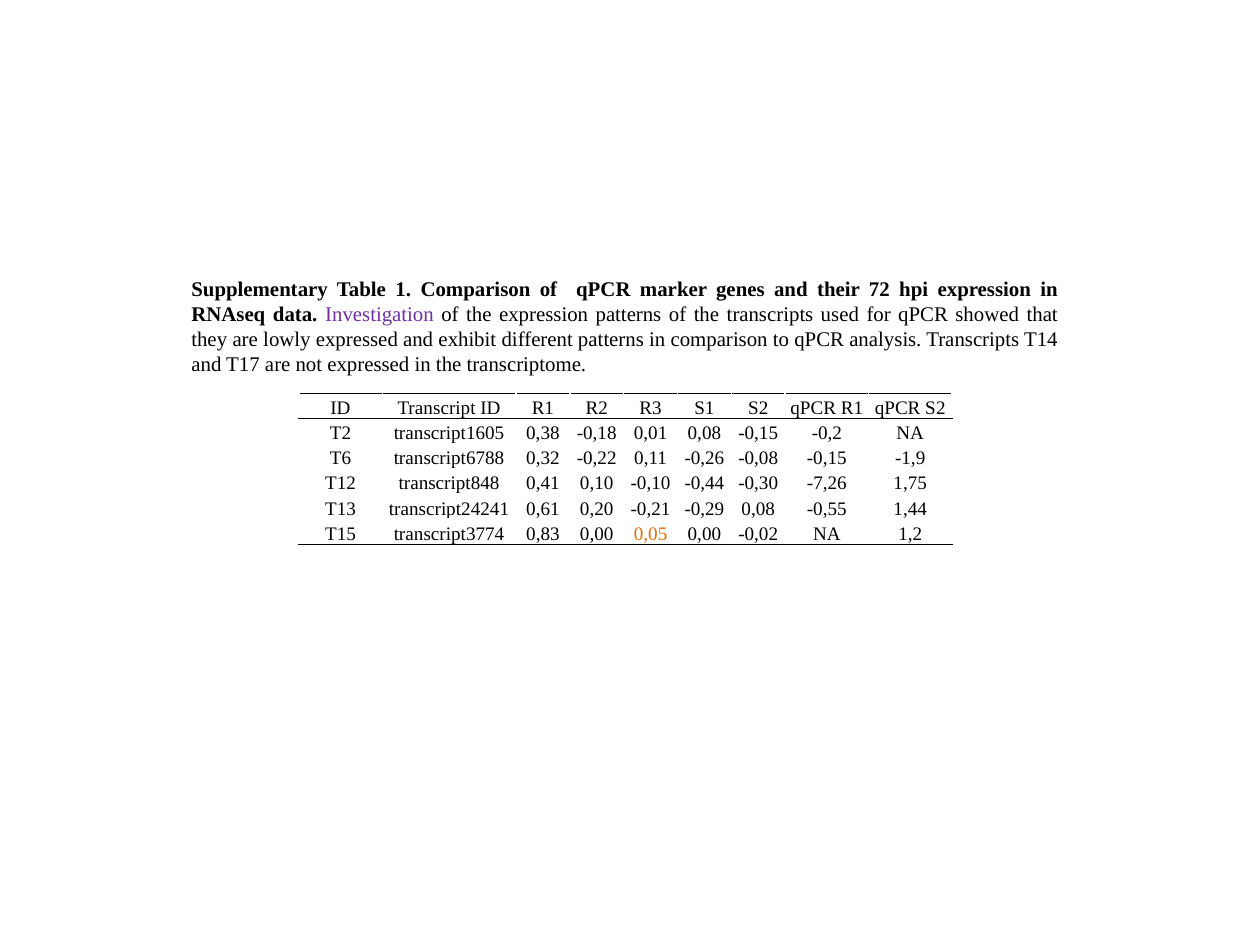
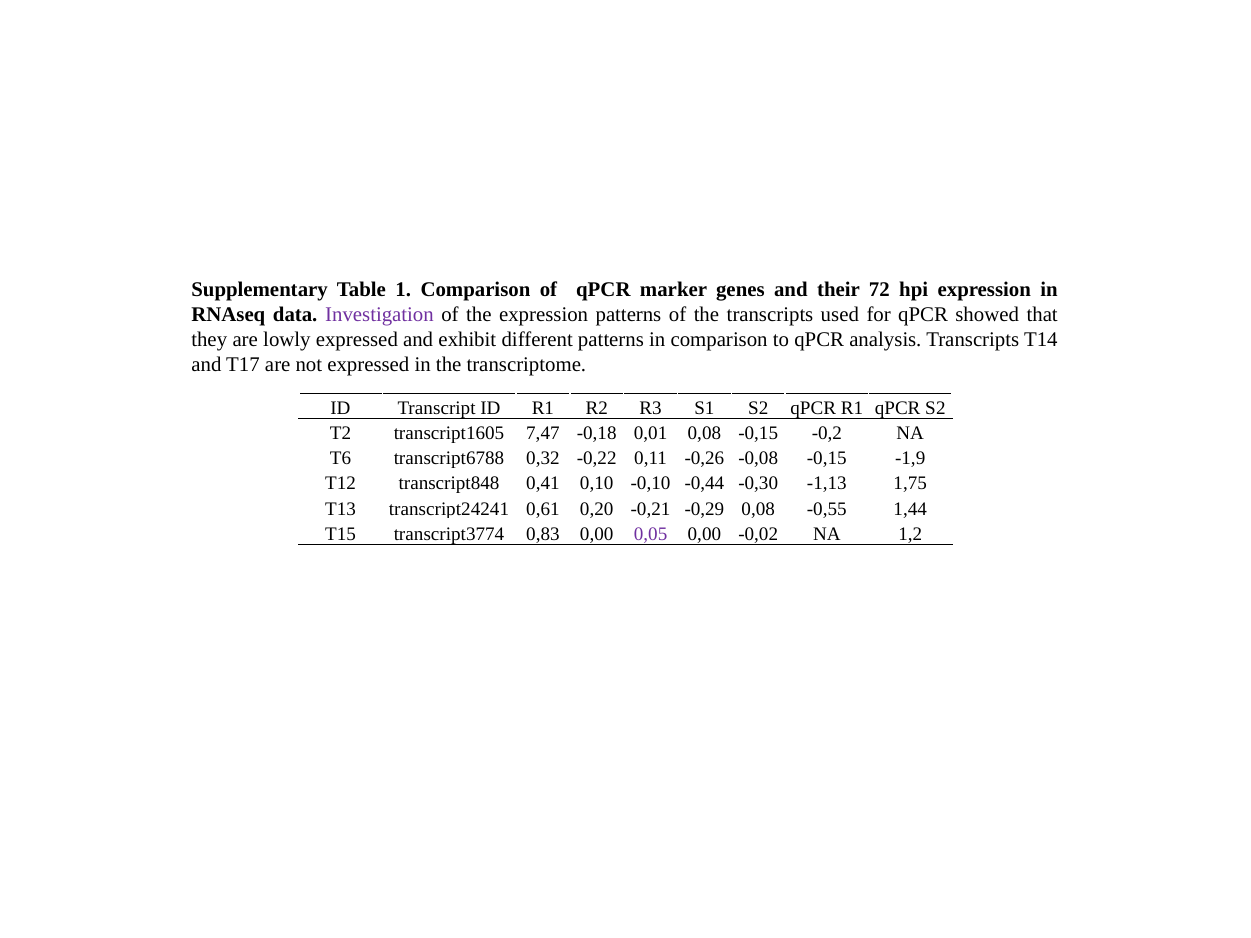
0,38: 0,38 -> 7,47
-7,26: -7,26 -> -1,13
0,05 colour: orange -> purple
